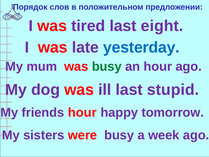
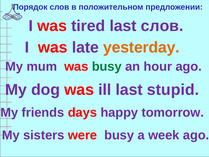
last eight: eight -> слов
yesterday colour: blue -> orange
friends hour: hour -> days
